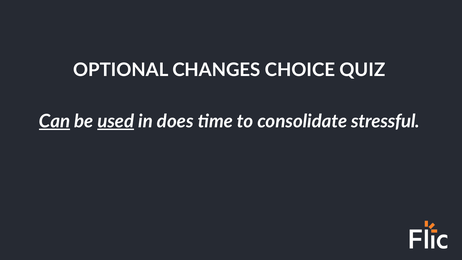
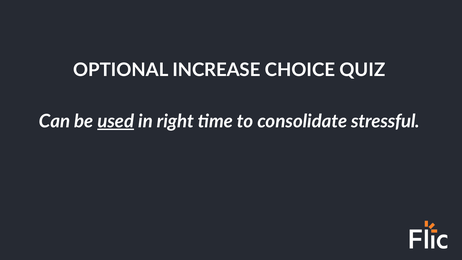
CHANGES: CHANGES -> INCREASE
Can underline: present -> none
does: does -> right
